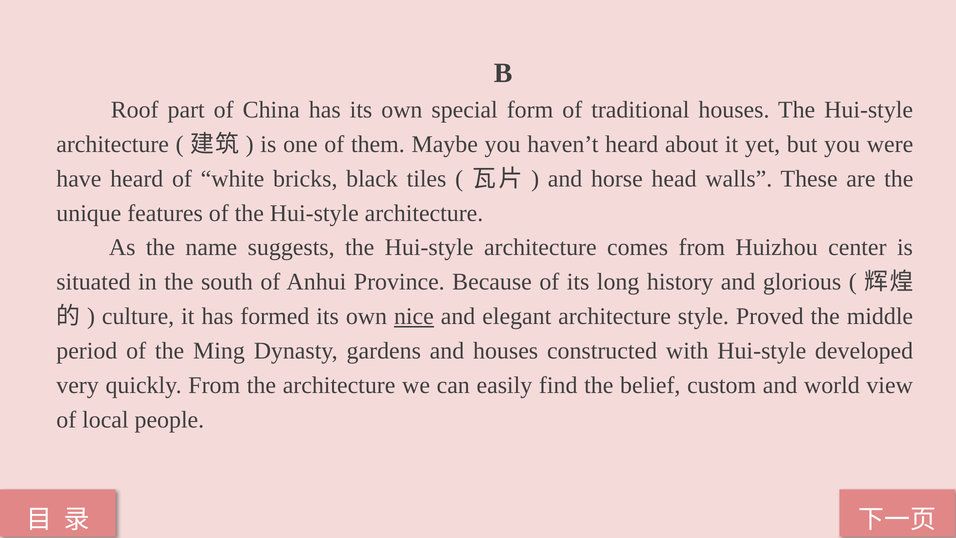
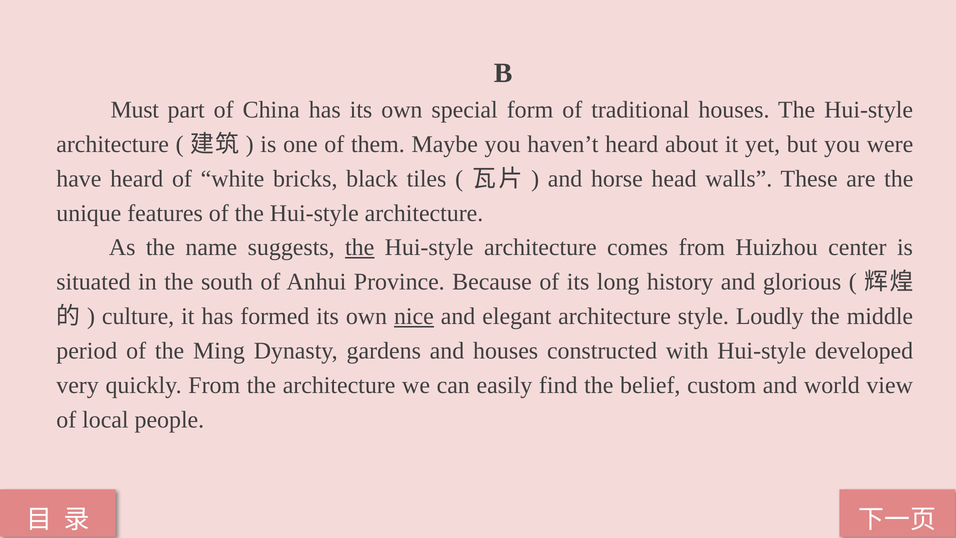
Roof: Roof -> Must
the at (360, 247) underline: none -> present
Proved: Proved -> Loudly
